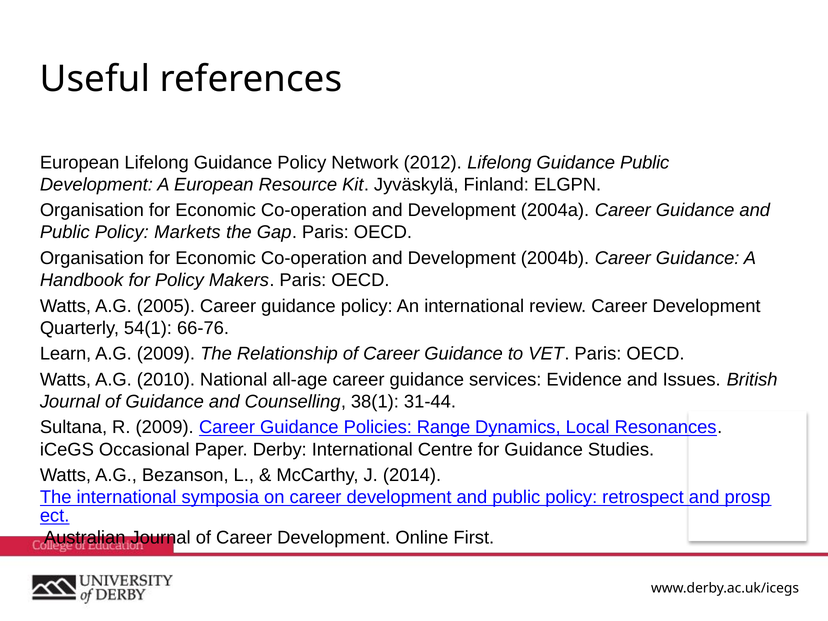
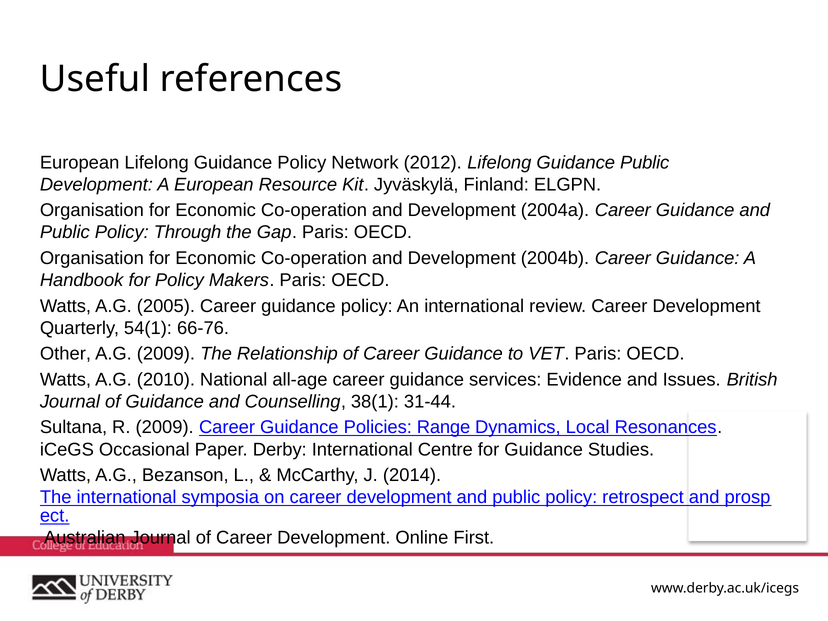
Markets: Markets -> Through
Learn: Learn -> Other
